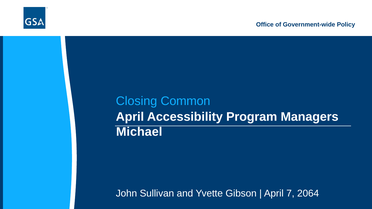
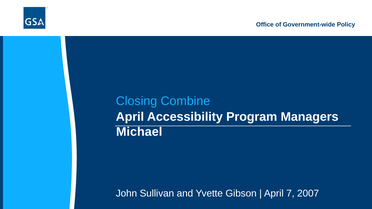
Common: Common -> Combine
2064: 2064 -> 2007
